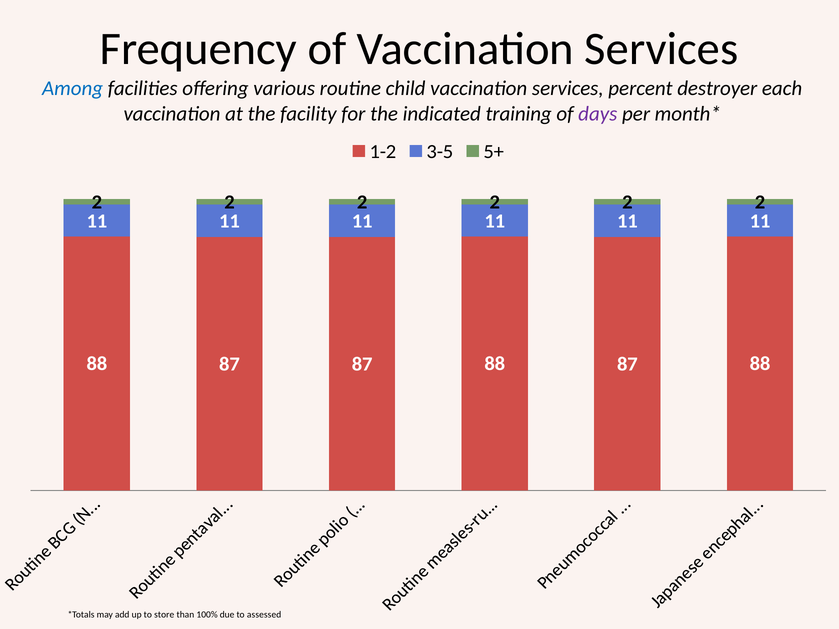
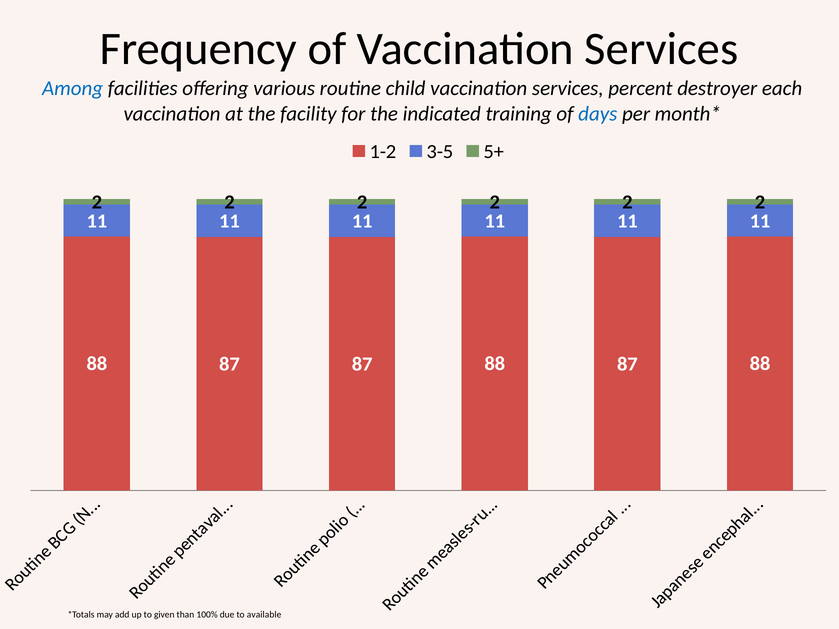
days colour: purple -> blue
store: store -> given
assessed: assessed -> available
